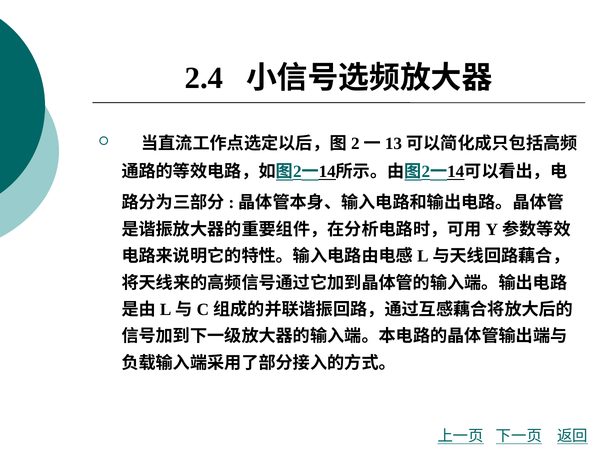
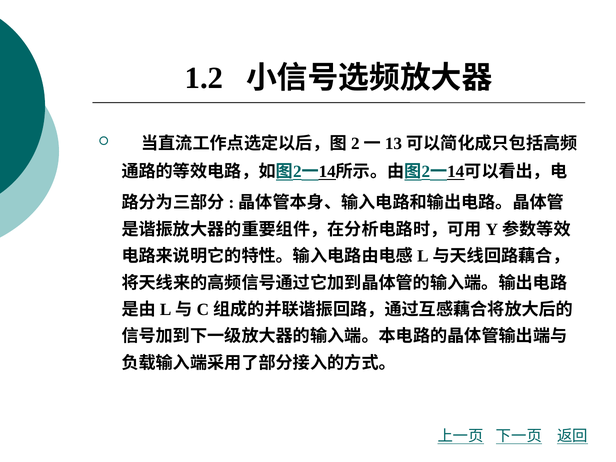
2.4: 2.4 -> 1.2
